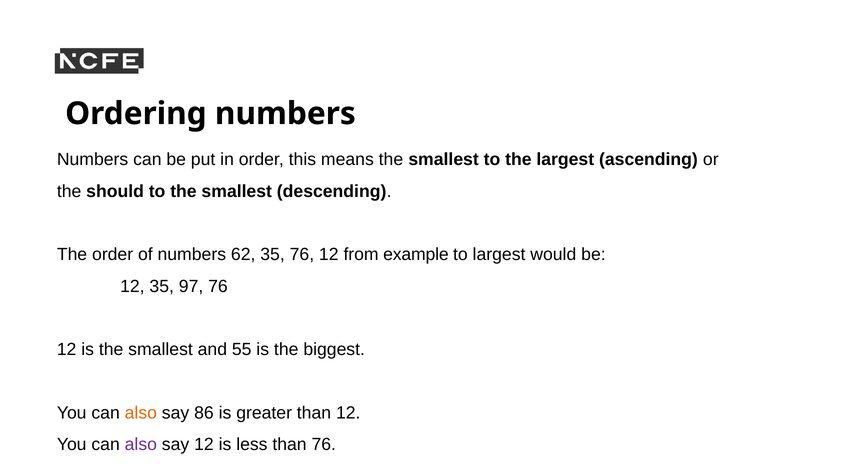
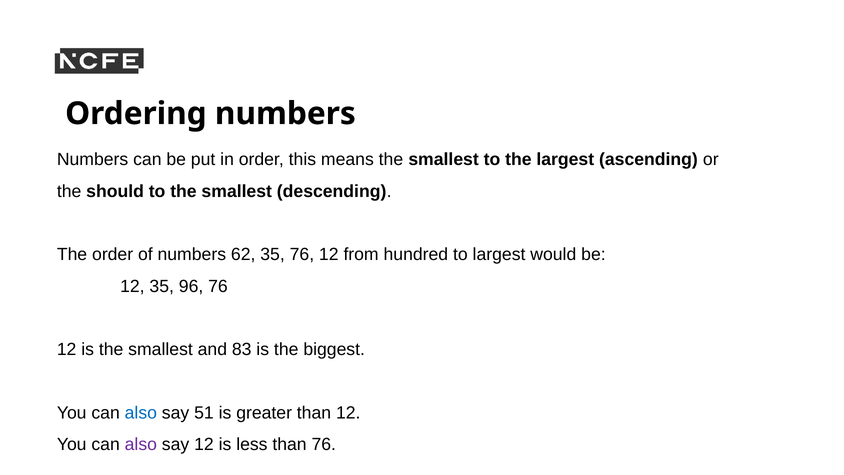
example: example -> hundred
97: 97 -> 96
55: 55 -> 83
also at (141, 413) colour: orange -> blue
86: 86 -> 51
